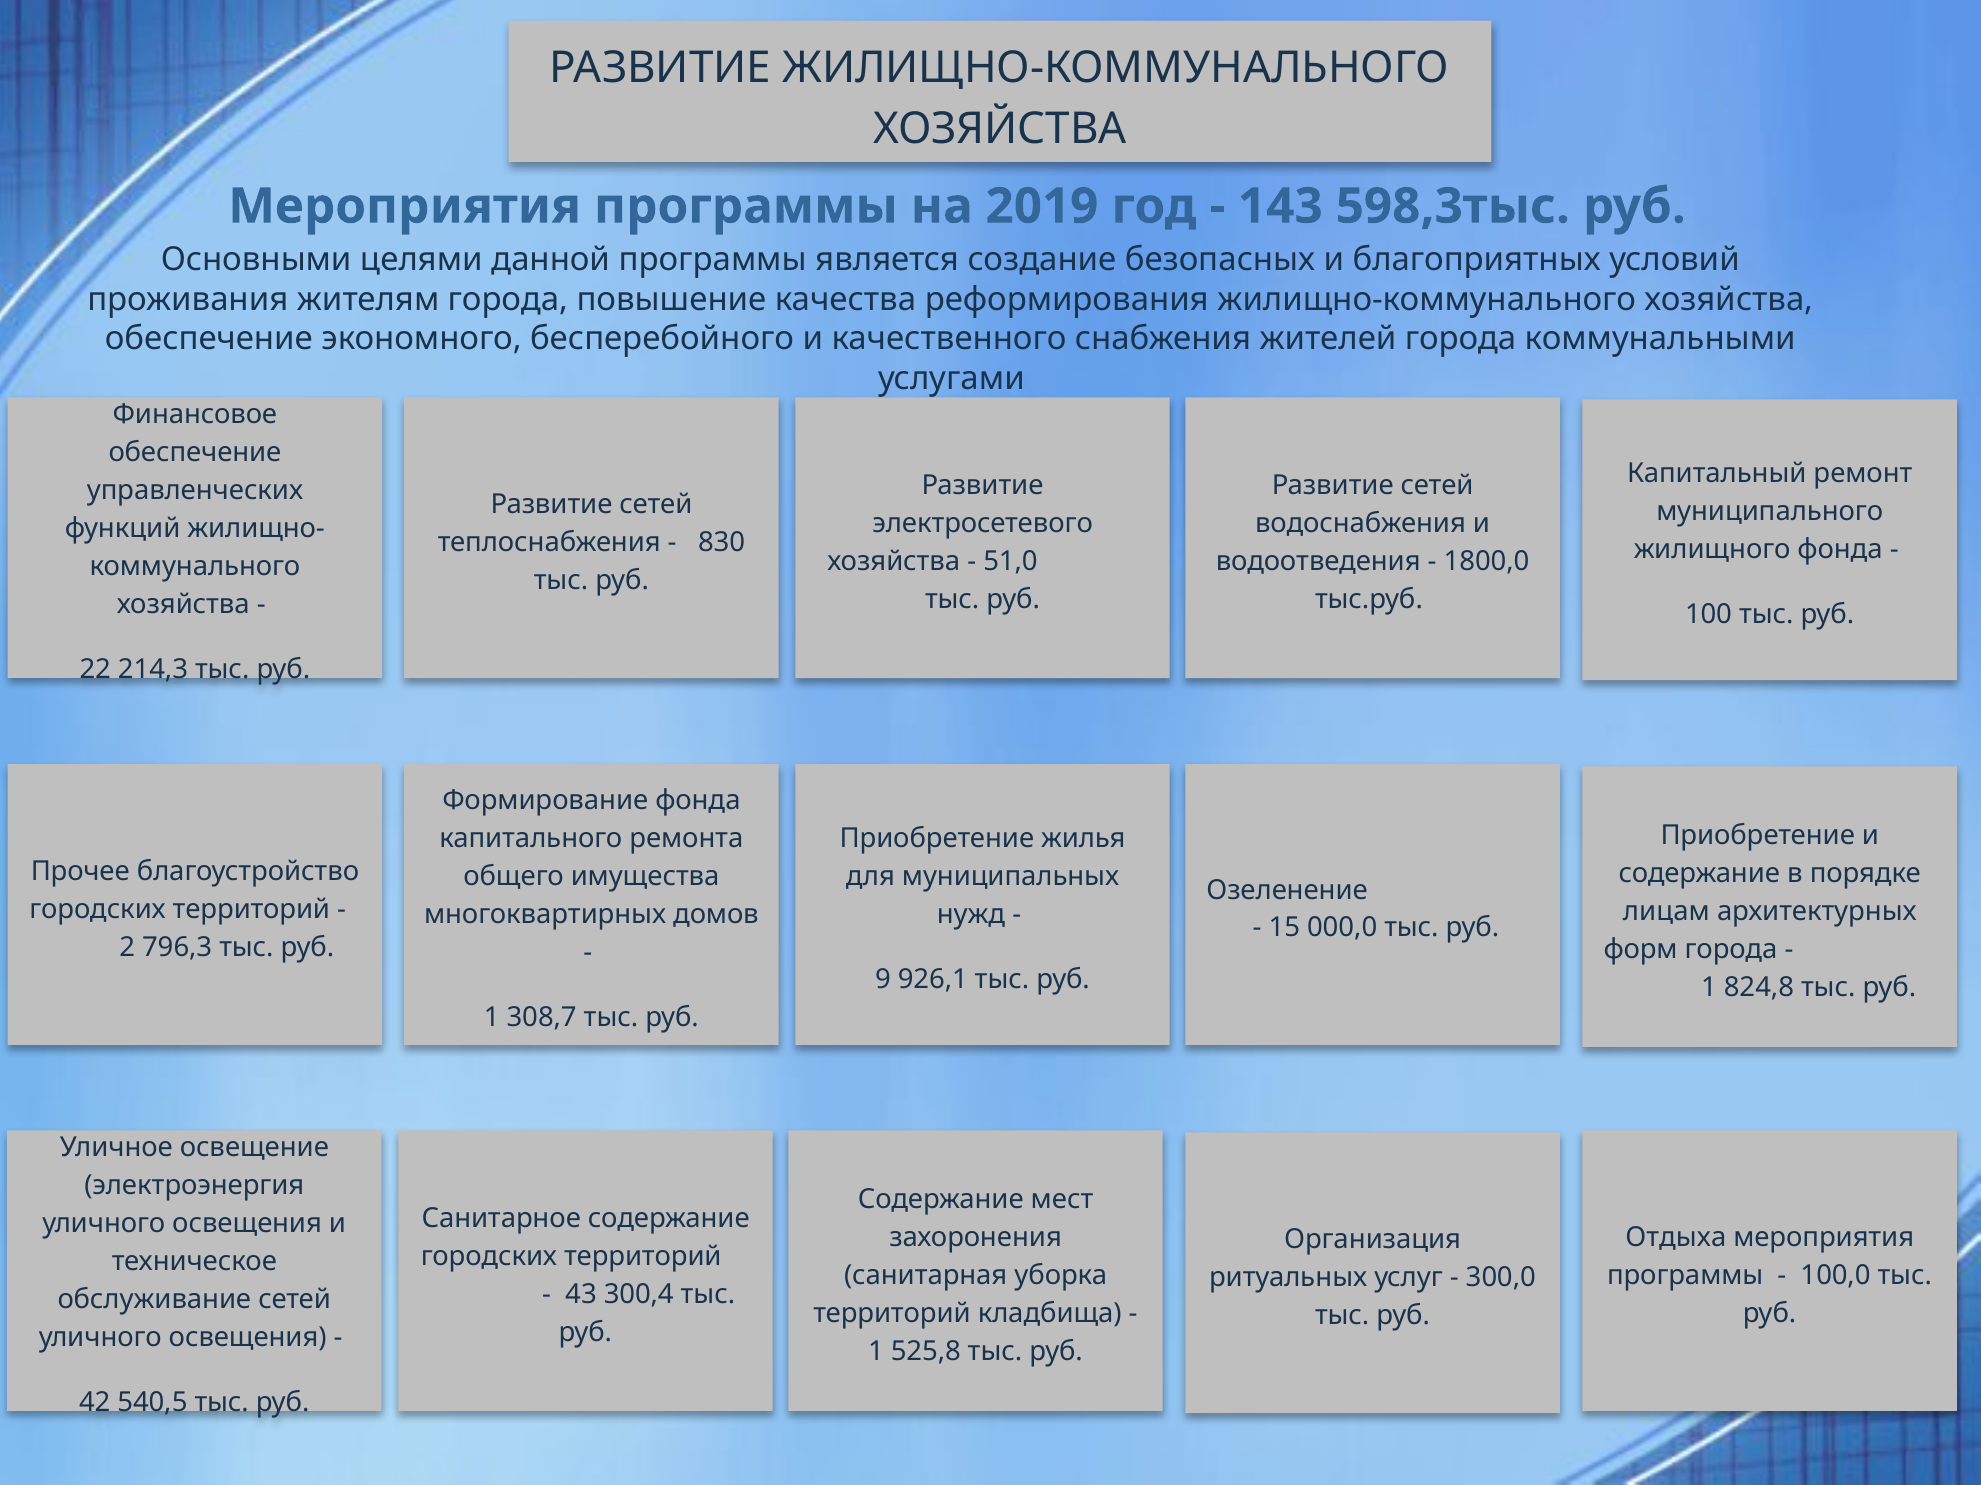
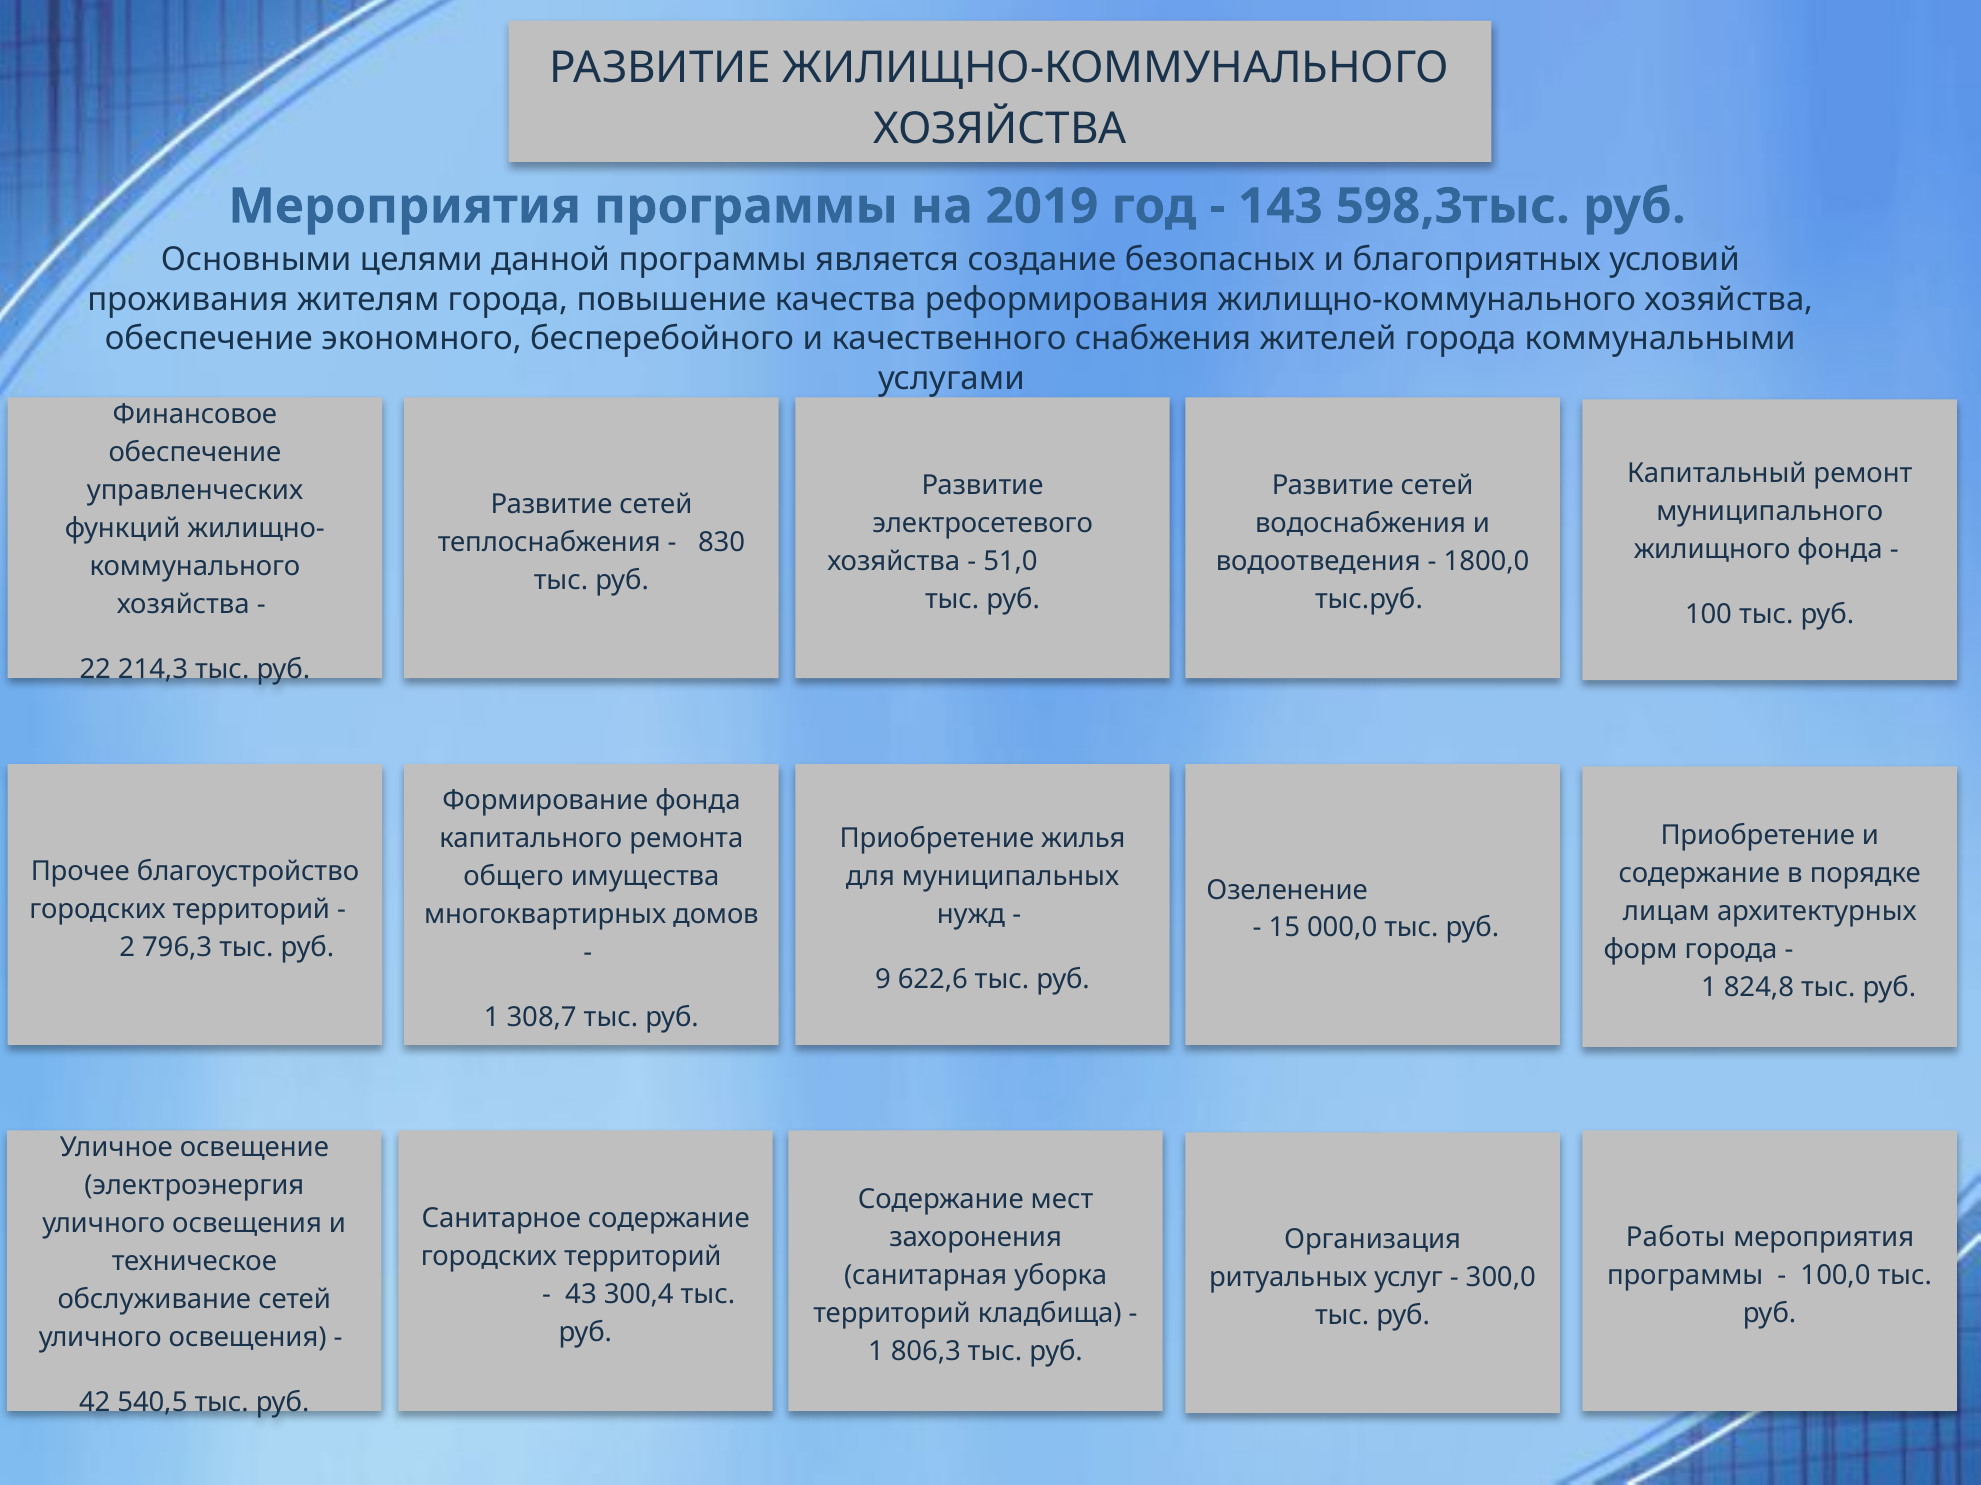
926,1: 926,1 -> 622,6
Отдыха: Отдыха -> Работы
525,8: 525,8 -> 806,3
